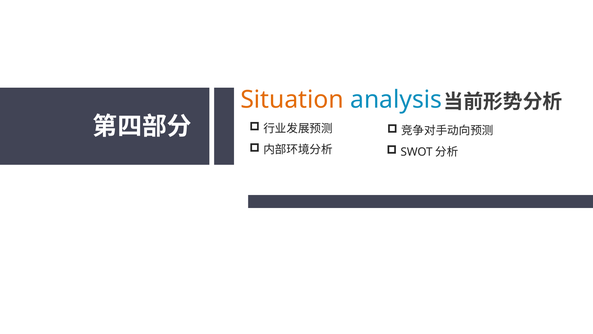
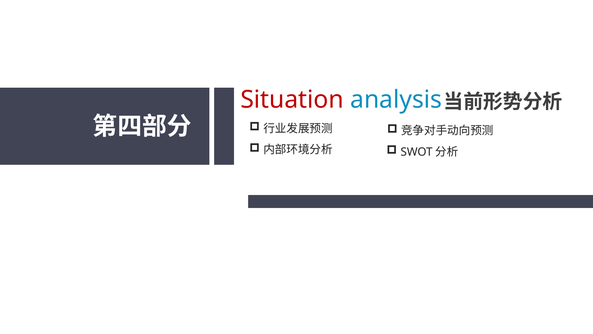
Situation colour: orange -> red
